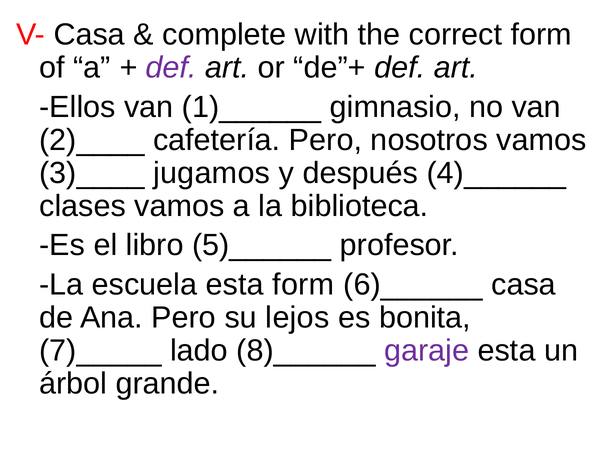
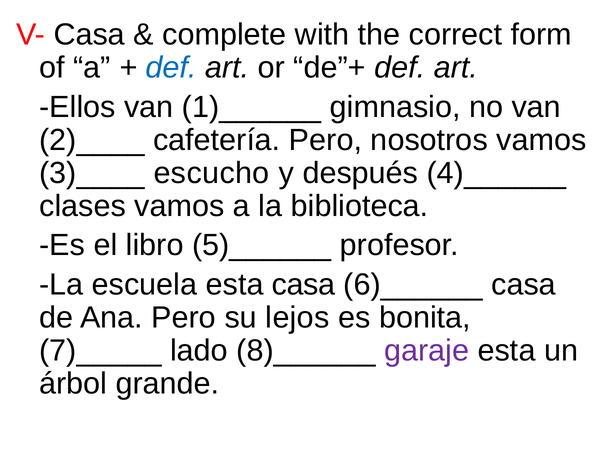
def at (171, 68) colour: purple -> blue
jugamos: jugamos -> escucho
esta form: form -> casa
